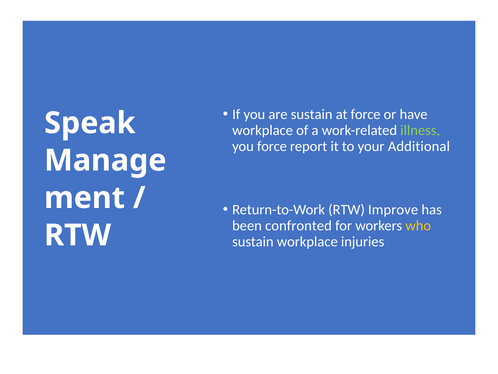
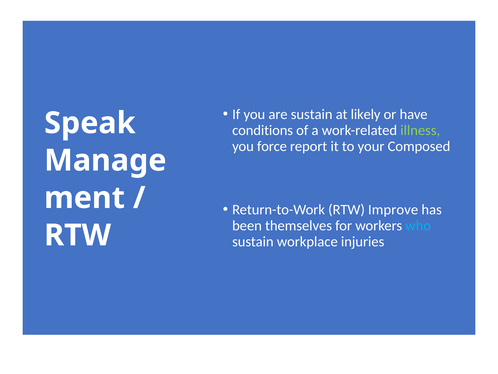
at force: force -> likely
workplace at (263, 130): workplace -> conditions
Additional: Additional -> Composed
confronted: confronted -> themselves
who colour: yellow -> light blue
